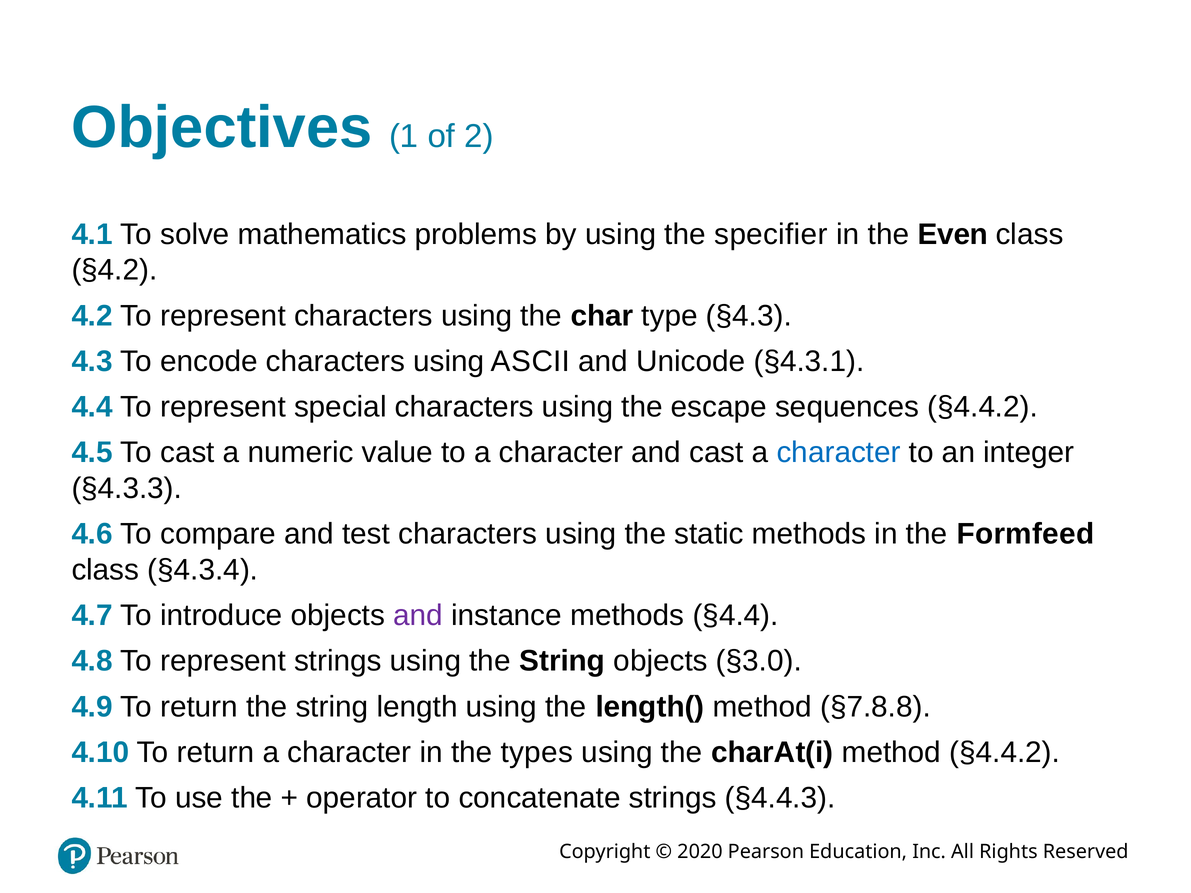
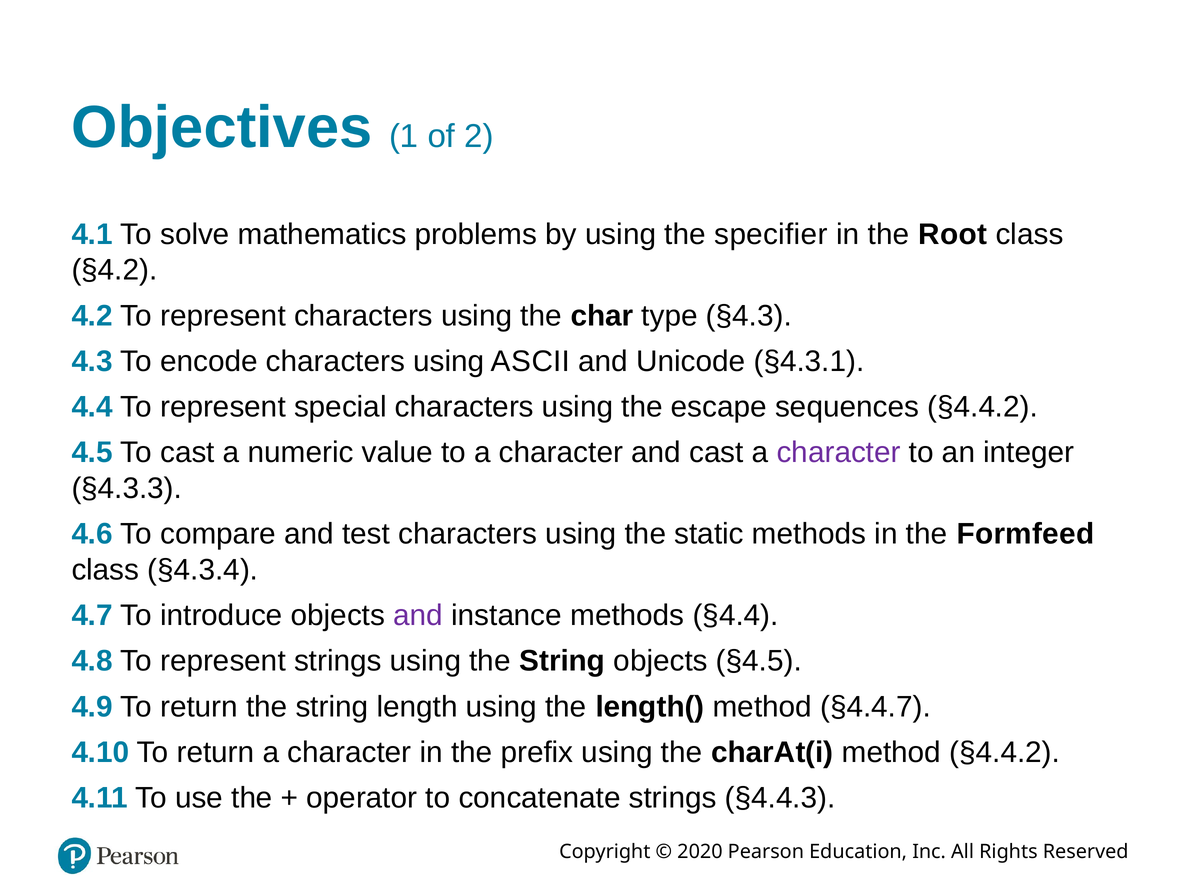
Even: Even -> Root
character at (839, 453) colour: blue -> purple
§3.0: §3.0 -> §4.5
§7.8.8: §7.8.8 -> §4.4.7
types: types -> prefix
